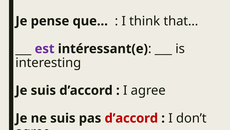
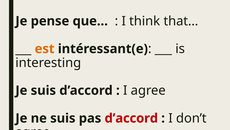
est colour: purple -> orange
